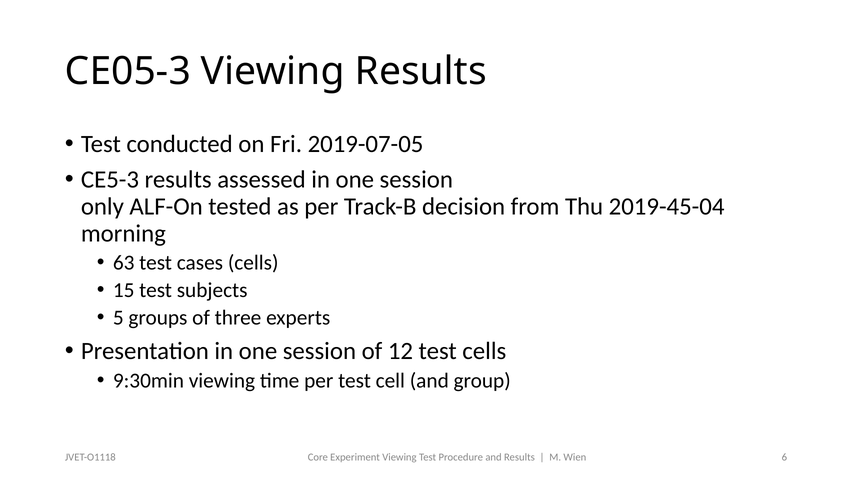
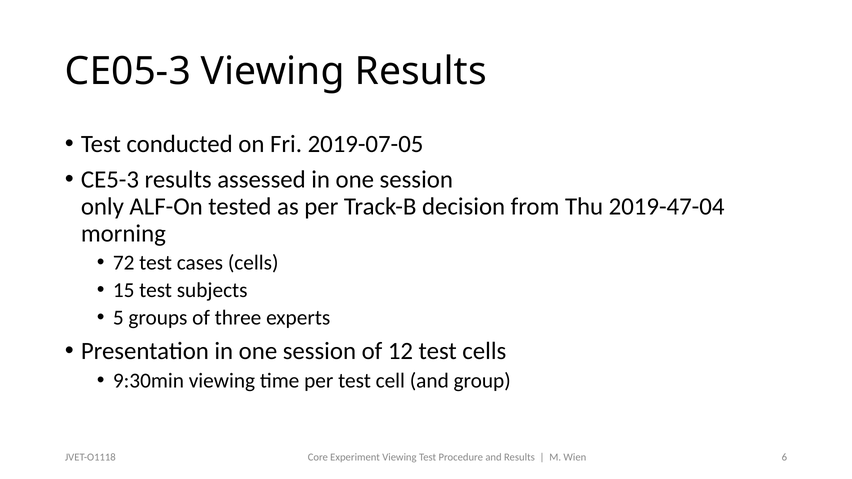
2019-45-04: 2019-45-04 -> 2019-47-04
63: 63 -> 72
